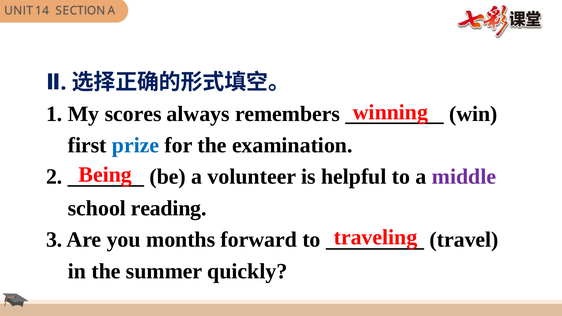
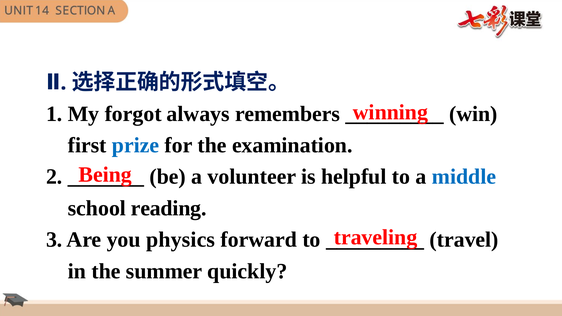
scores: scores -> forgot
middle colour: purple -> blue
months: months -> physics
